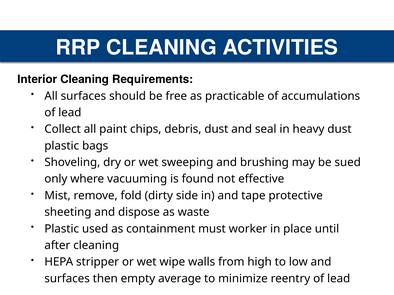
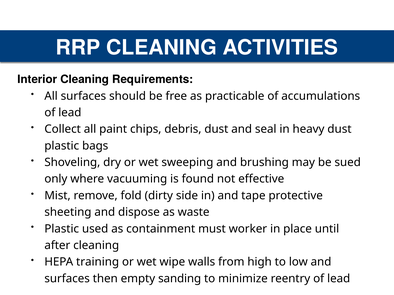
stripper: stripper -> training
average: average -> sanding
